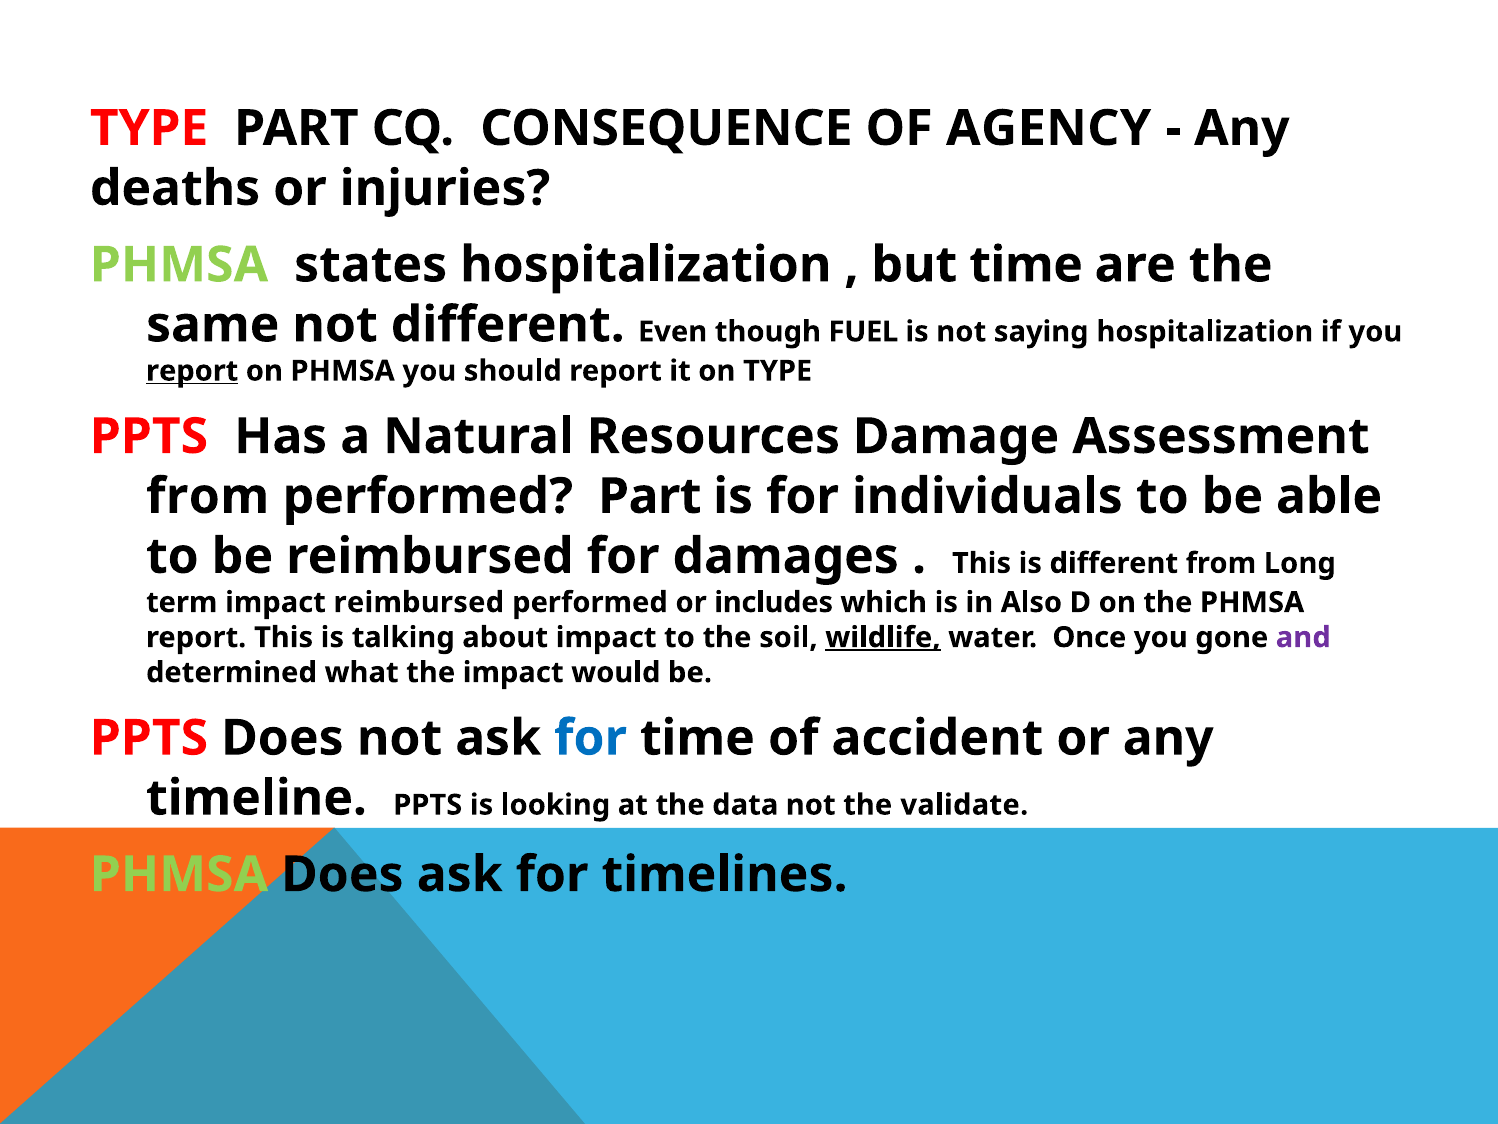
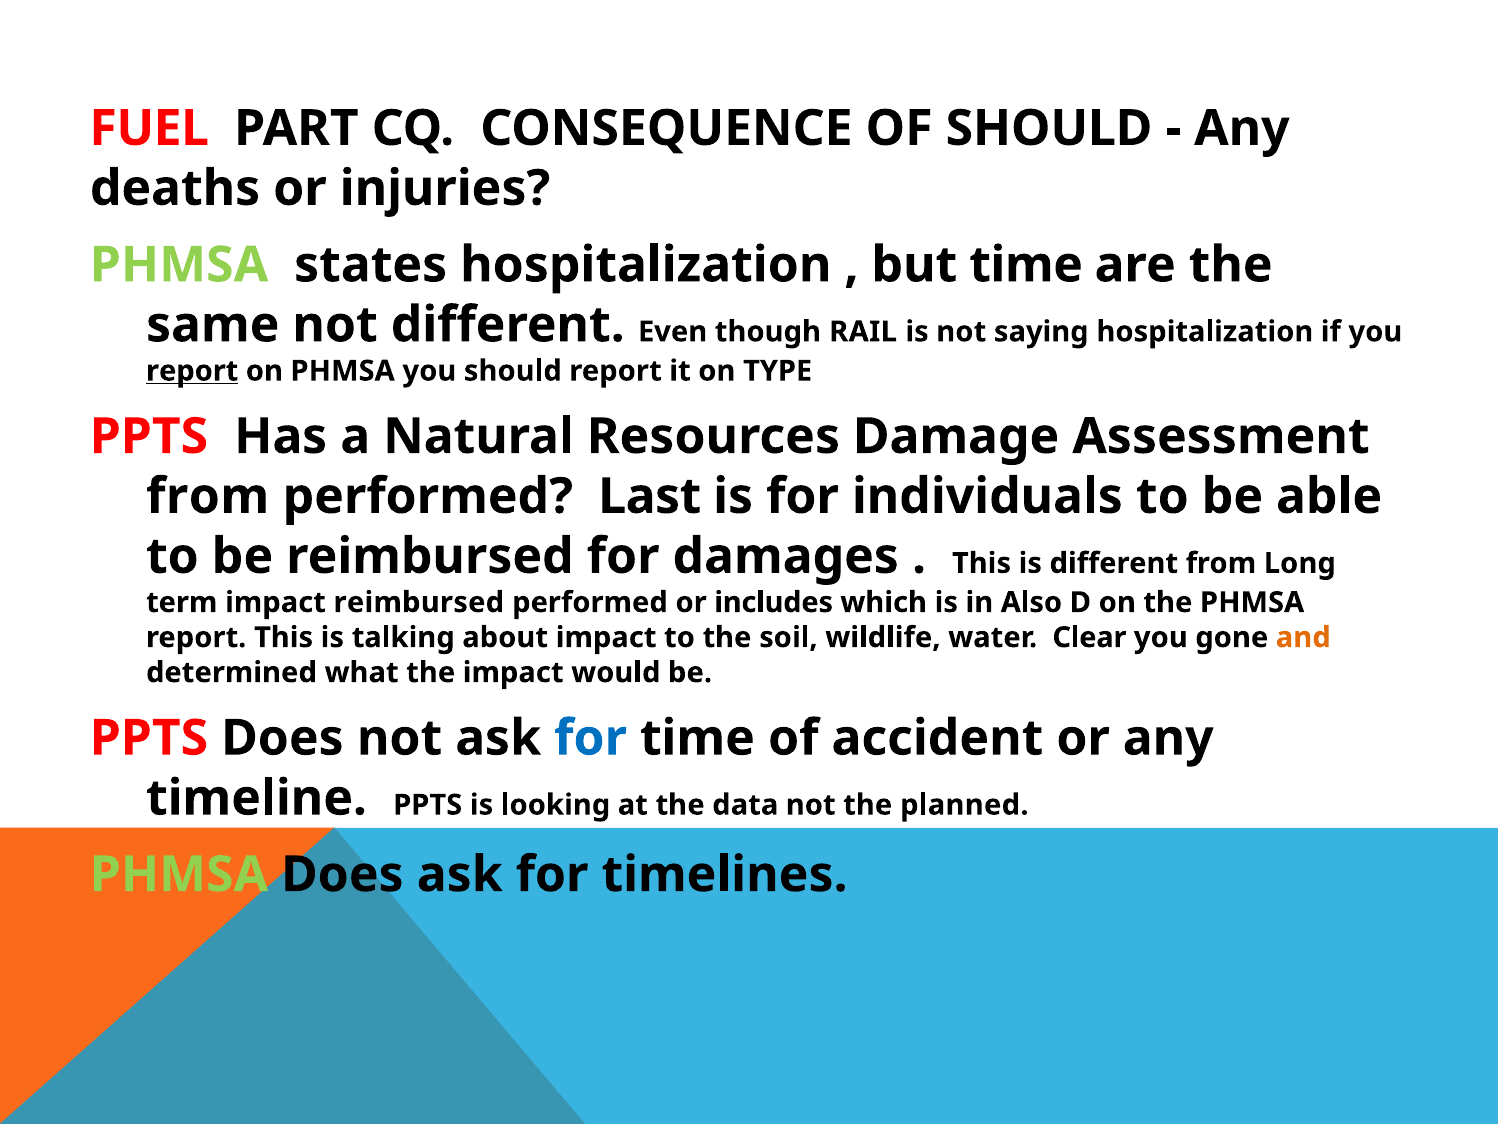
TYPE at (149, 128): TYPE -> FUEL
OF AGENCY: AGENCY -> SHOULD
FUEL: FUEL -> RAIL
performed Part: Part -> Last
wildlife underline: present -> none
Once: Once -> Clear
and colour: purple -> orange
validate: validate -> planned
